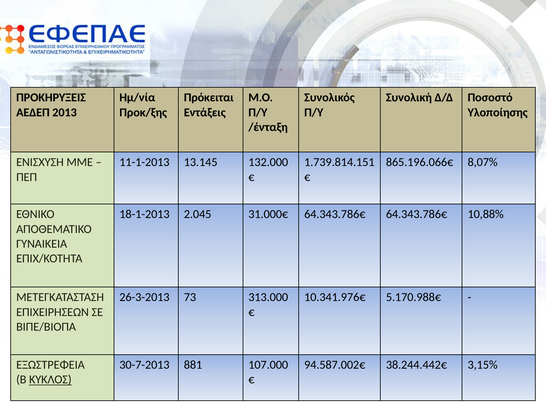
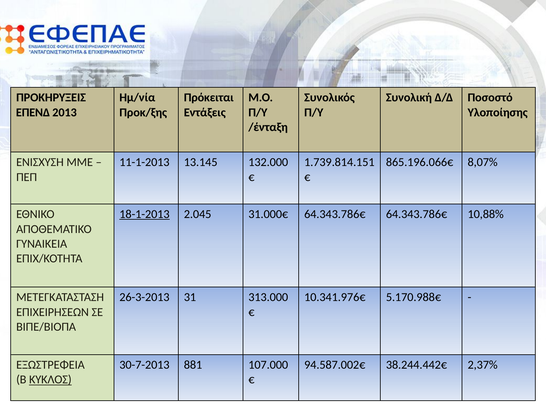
ΑΕΔΕΠ: ΑΕΔΕΠ -> ΕΠΕΝΔ
18-1-2013 underline: none -> present
73: 73 -> 31
3,15%: 3,15% -> 2,37%
